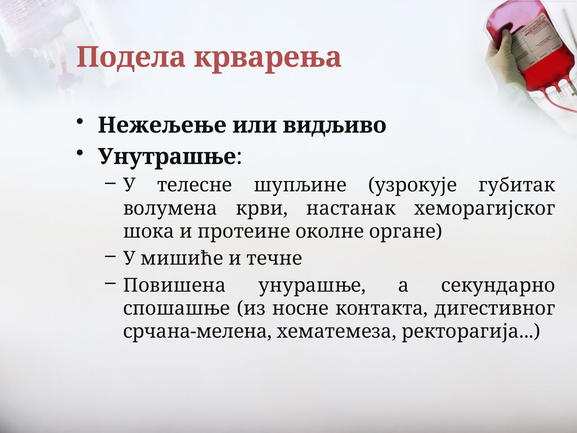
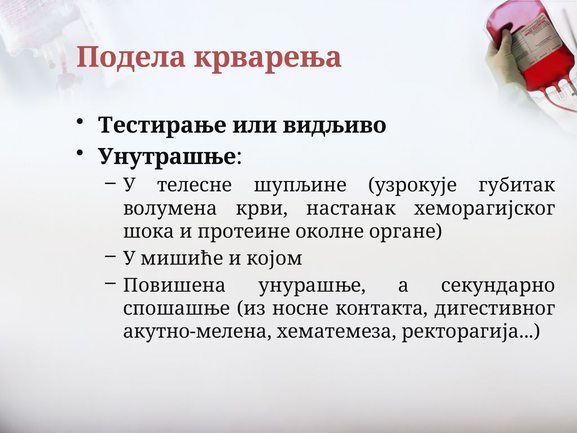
Нежељење: Нежељење -> Тестирање
течне: течне -> којом
срчана-мелена: срчана-мелена -> акутно-мелена
